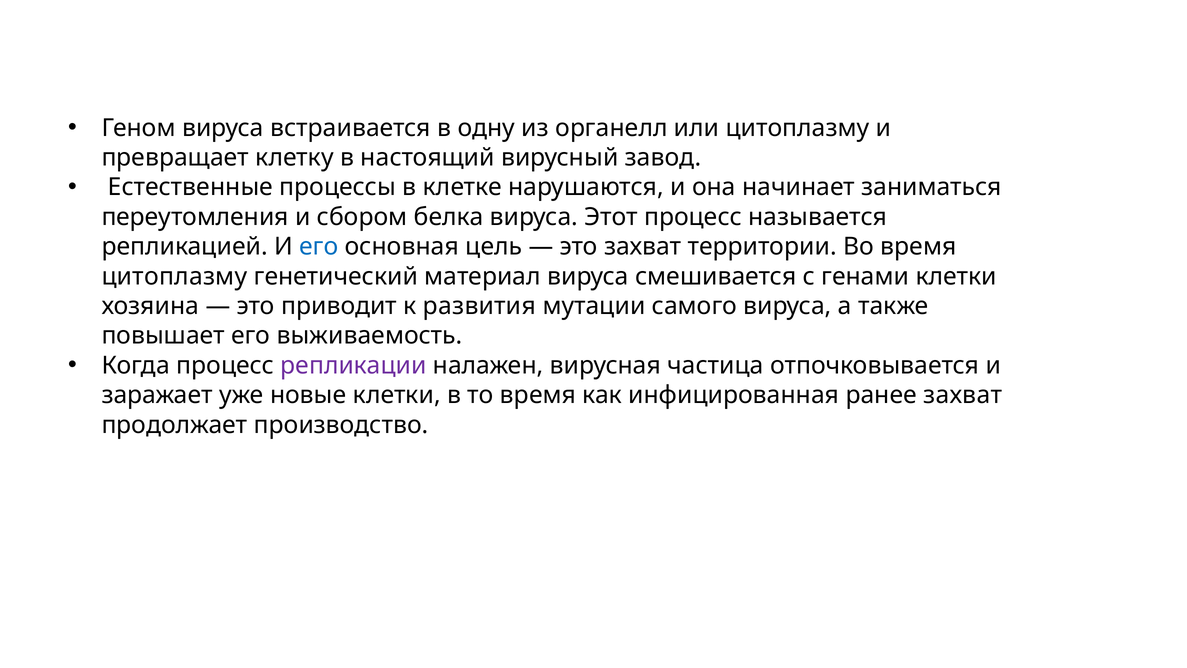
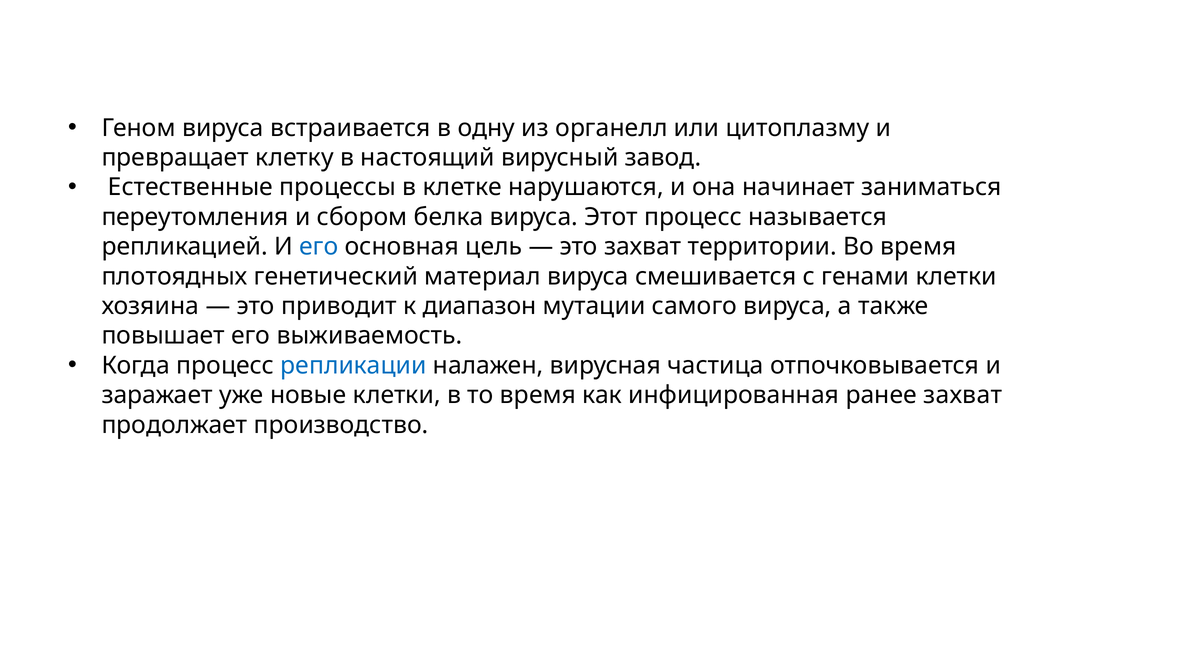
цитоплазму at (174, 276): цитоплазму -> плотоядных
развития: развития -> диапазон
репликации colour: purple -> blue
